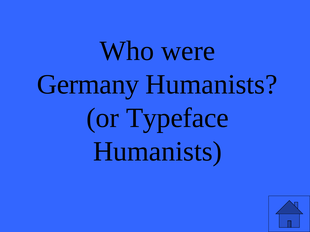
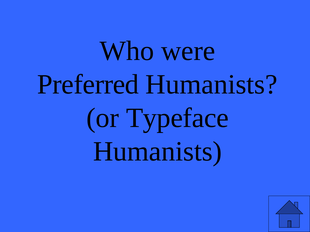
Germany: Germany -> Preferred
